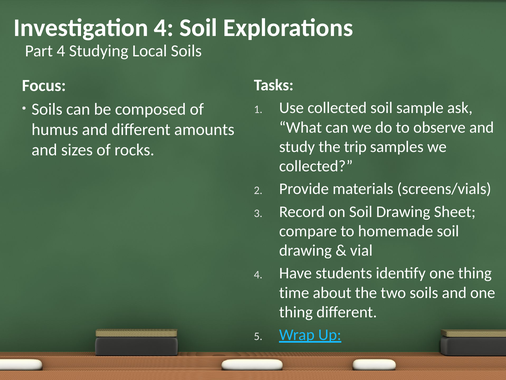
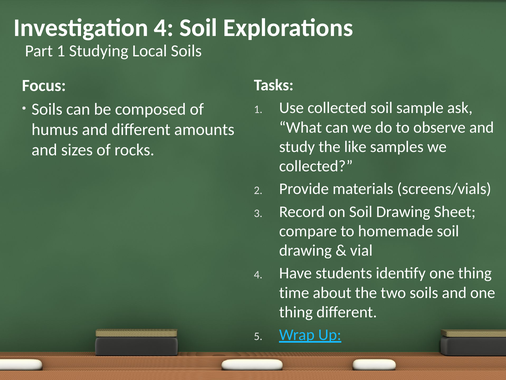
Part 4: 4 -> 1
trip: trip -> like
